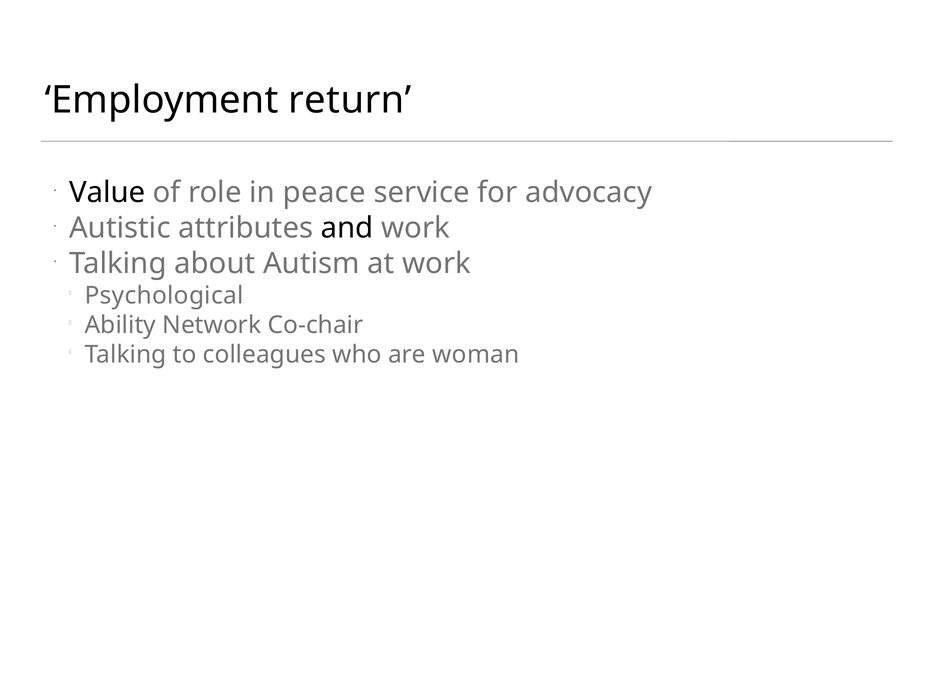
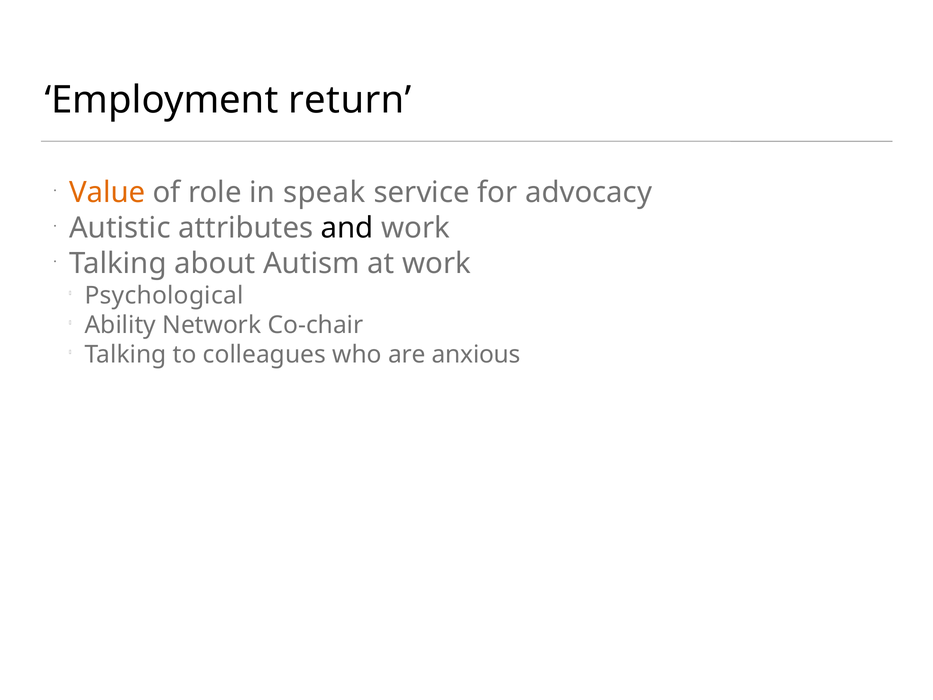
Value colour: black -> orange
peace: peace -> speak
woman: woman -> anxious
